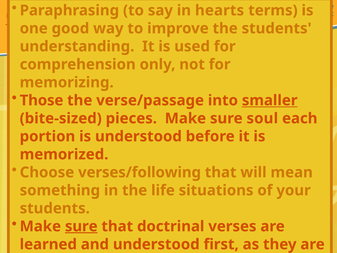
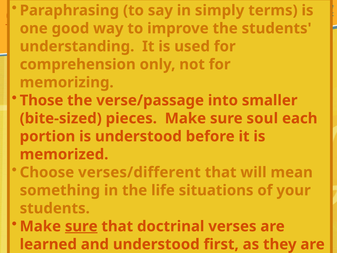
hearts: hearts -> simply
smaller underline: present -> none
verses/following: verses/following -> verses/different
